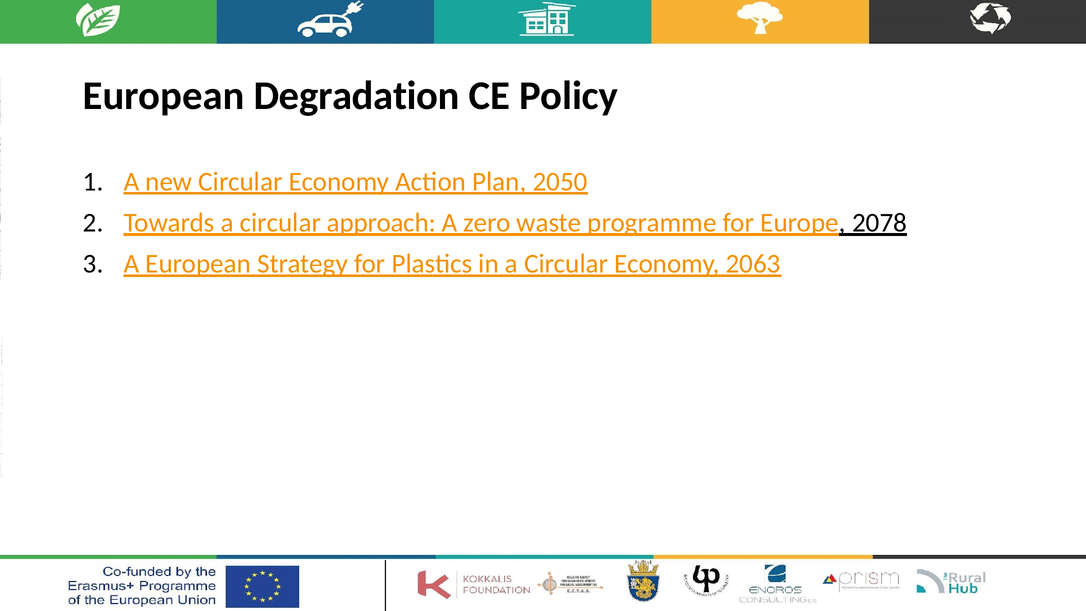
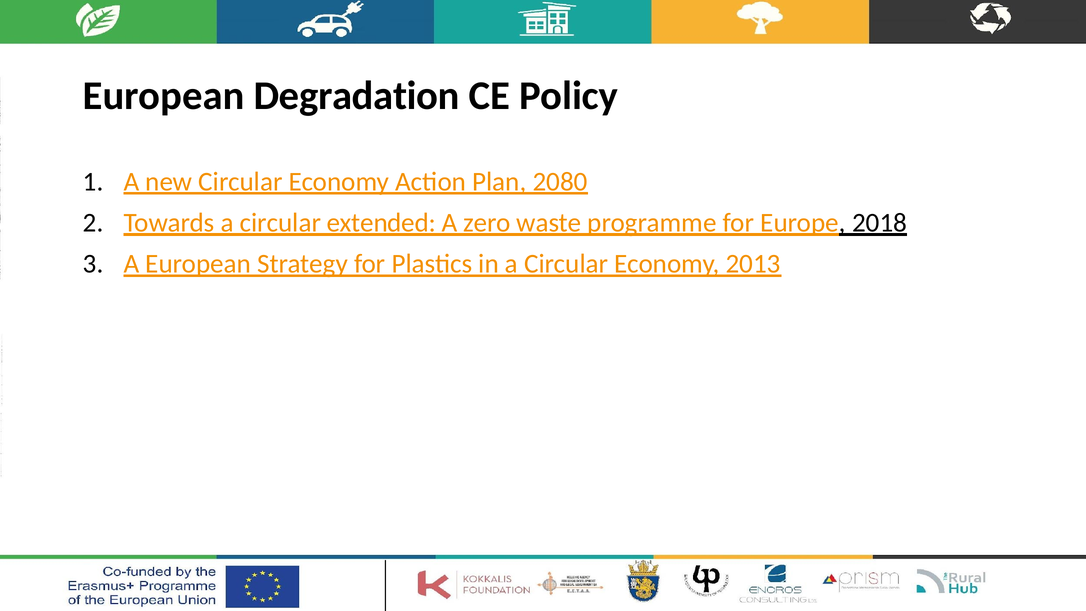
2050: 2050 -> 2080
approach: approach -> extended
2078: 2078 -> 2018
2063: 2063 -> 2013
